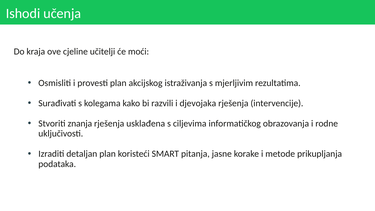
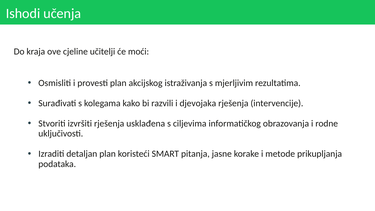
znanja: znanja -> izvršiti
